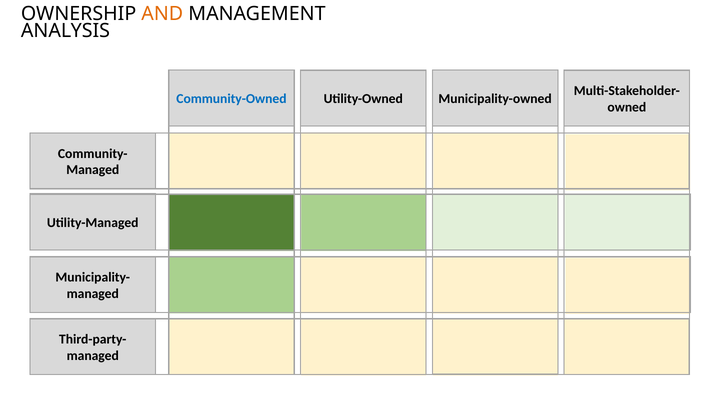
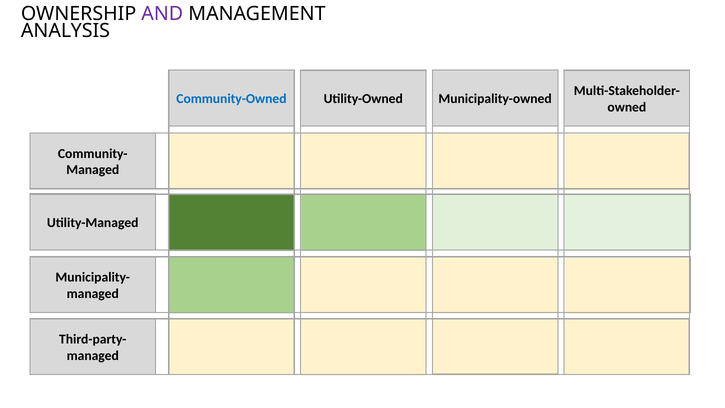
AND colour: orange -> purple
